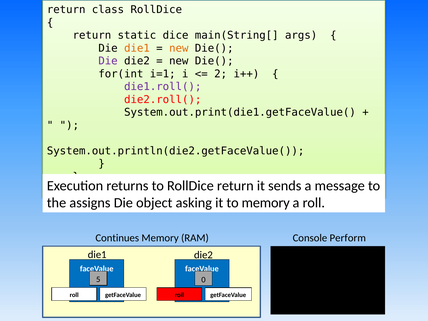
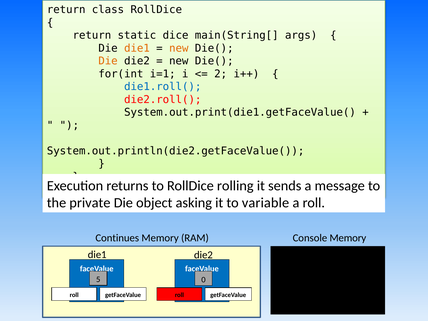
Die at (108, 61) colour: purple -> orange
die1.roll( colour: purple -> blue
RollDice return: return -> rolling
assigns: assigns -> private
to memory: memory -> variable
Console Perform: Perform -> Memory
